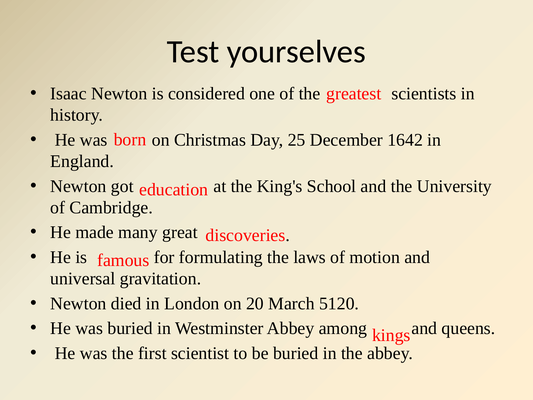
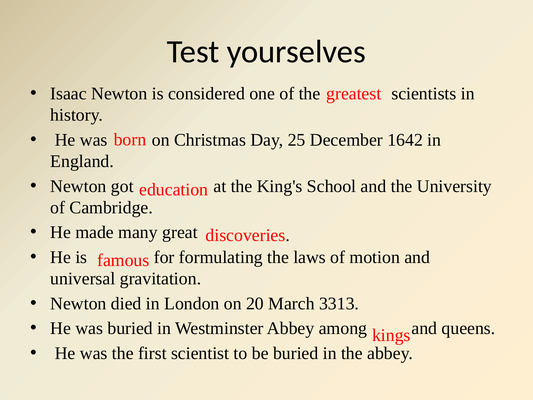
5120: 5120 -> 3313
